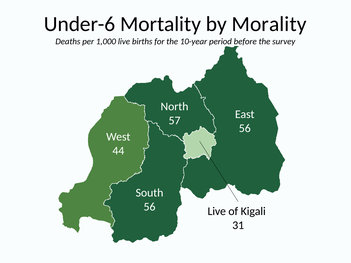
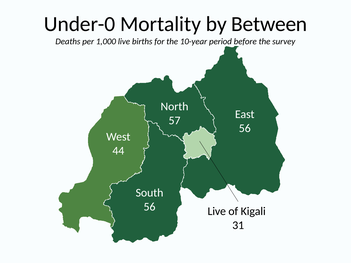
Under-6: Under-6 -> Under-0
Morality: Morality -> Between
